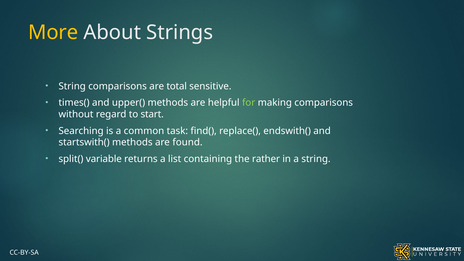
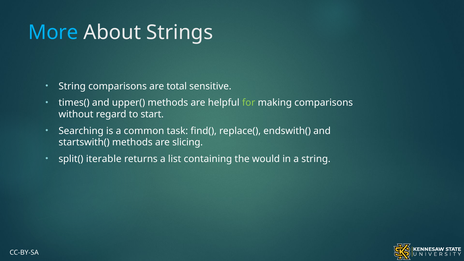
More colour: yellow -> light blue
found: found -> slicing
variable: variable -> iterable
rather: rather -> would
